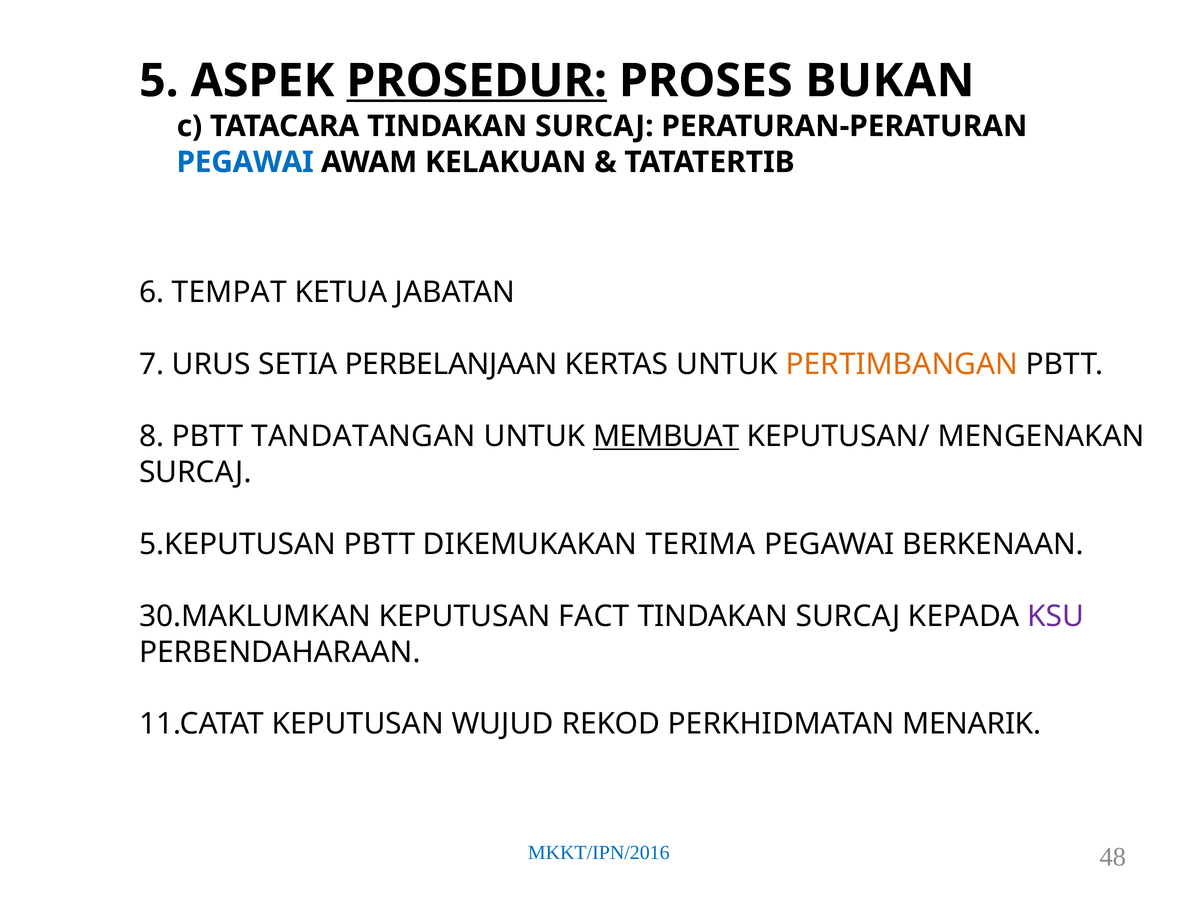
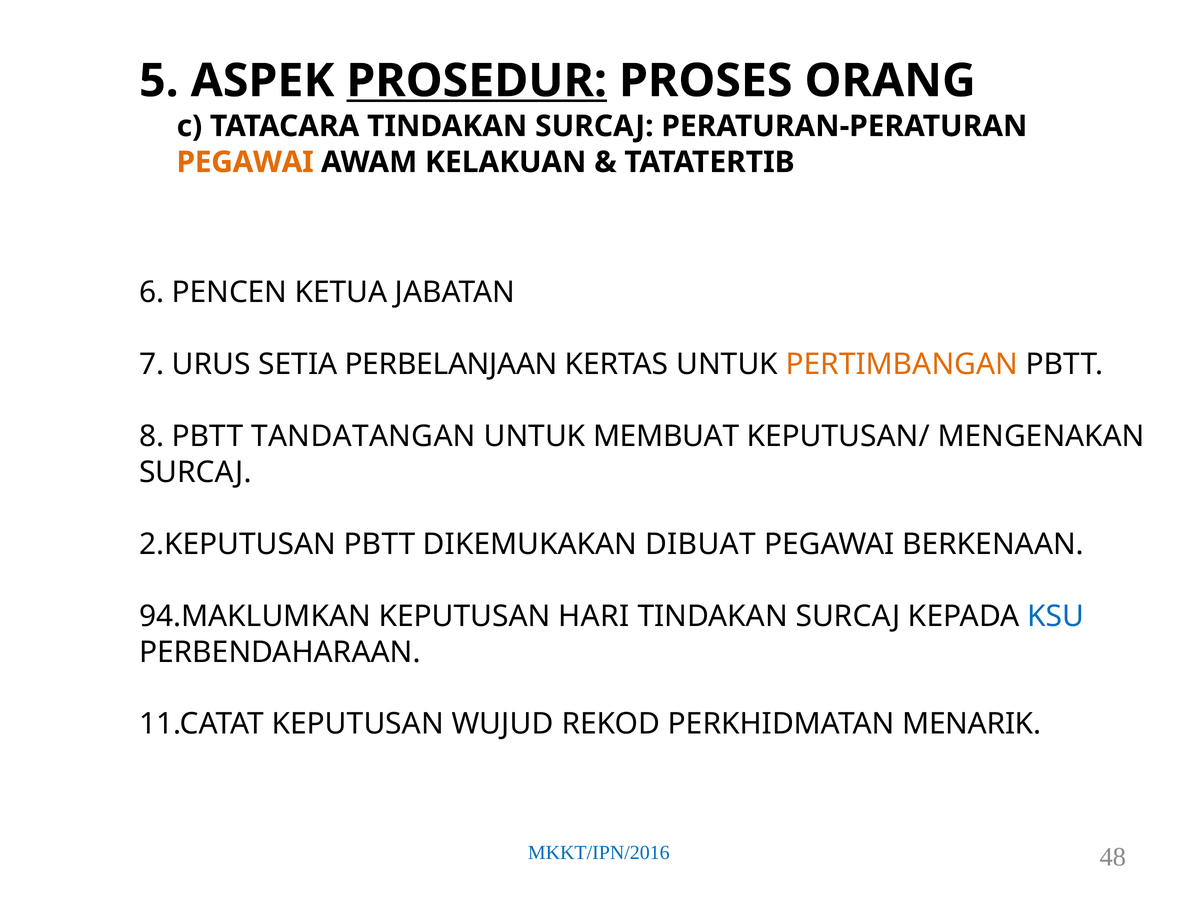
BUKAN: BUKAN -> ORANG
PEGAWAI at (245, 162) colour: blue -> orange
TEMPAT: TEMPAT -> PENCEN
MEMBUAT underline: present -> none
5.KEPUTUSAN: 5.KEPUTUSAN -> 2.KEPUTUSAN
TERIMA: TERIMA -> DIBUAT
30.MAKLUMKAN: 30.MAKLUMKAN -> 94.MAKLUMKAN
FACT: FACT -> HARI
KSU colour: purple -> blue
